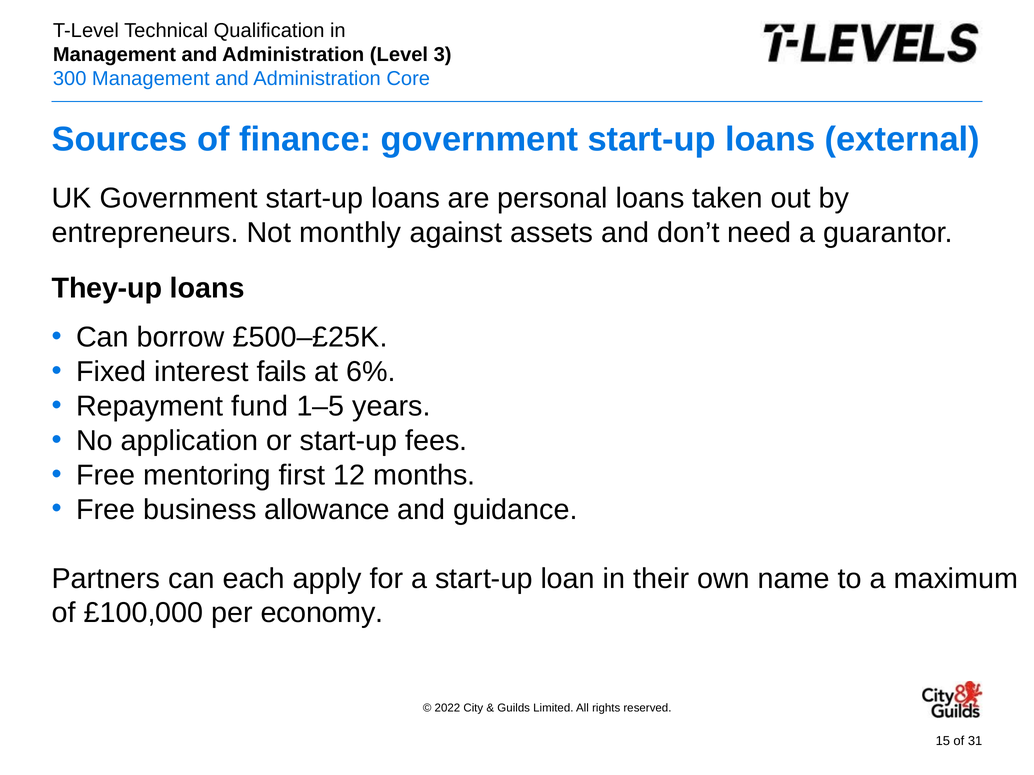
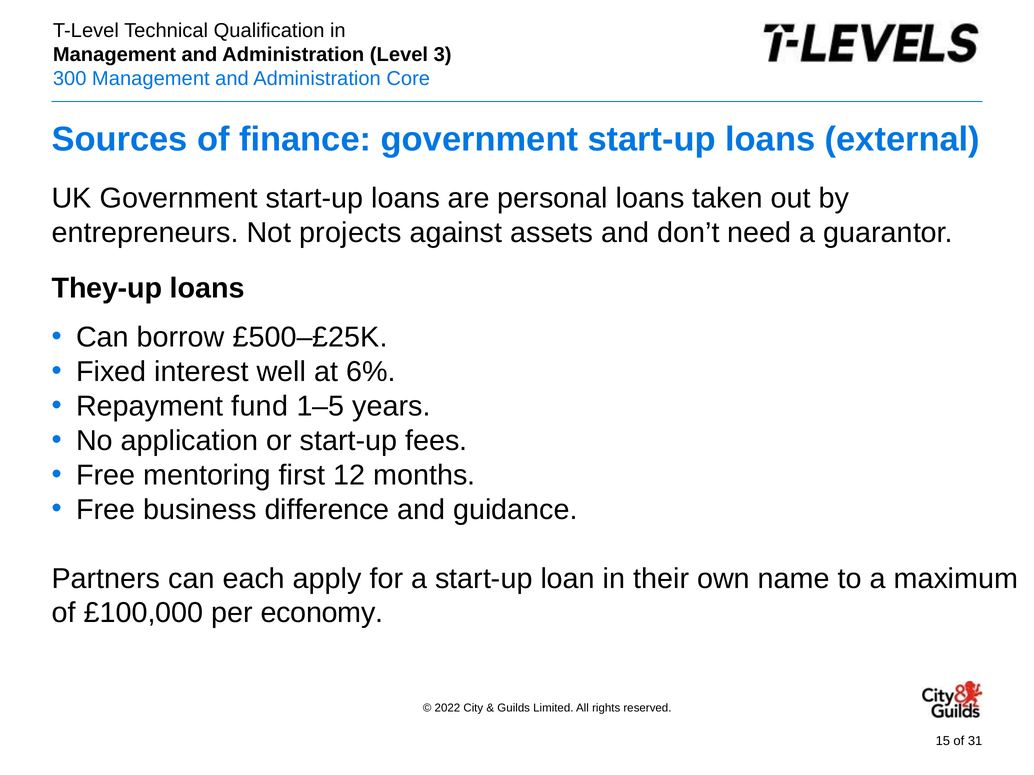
monthly: monthly -> projects
fails: fails -> well
allowance: allowance -> difference
